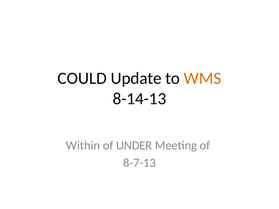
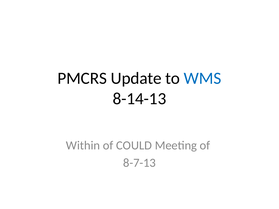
COULD: COULD -> PMCRS
WMS colour: orange -> blue
UNDER: UNDER -> COULD
